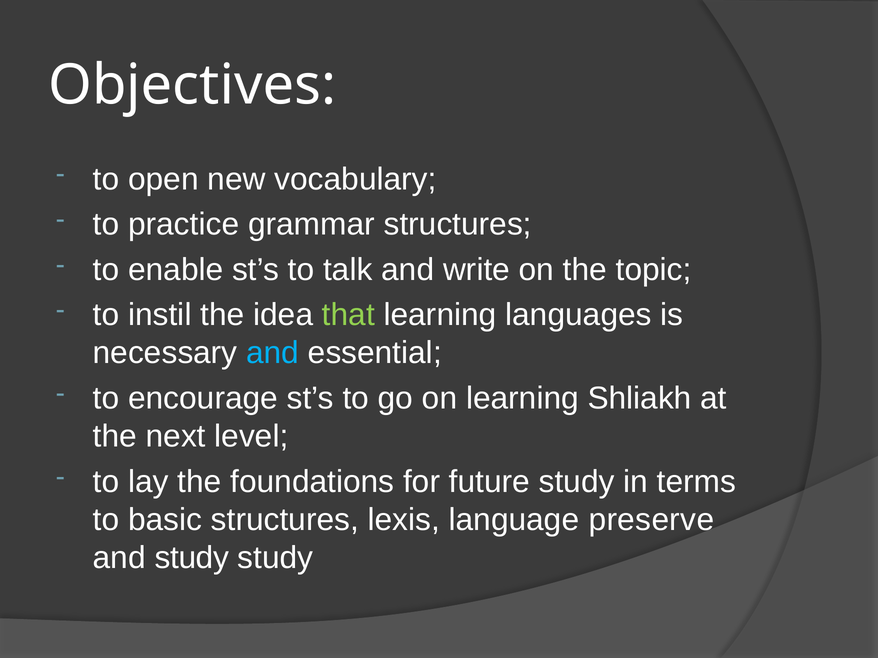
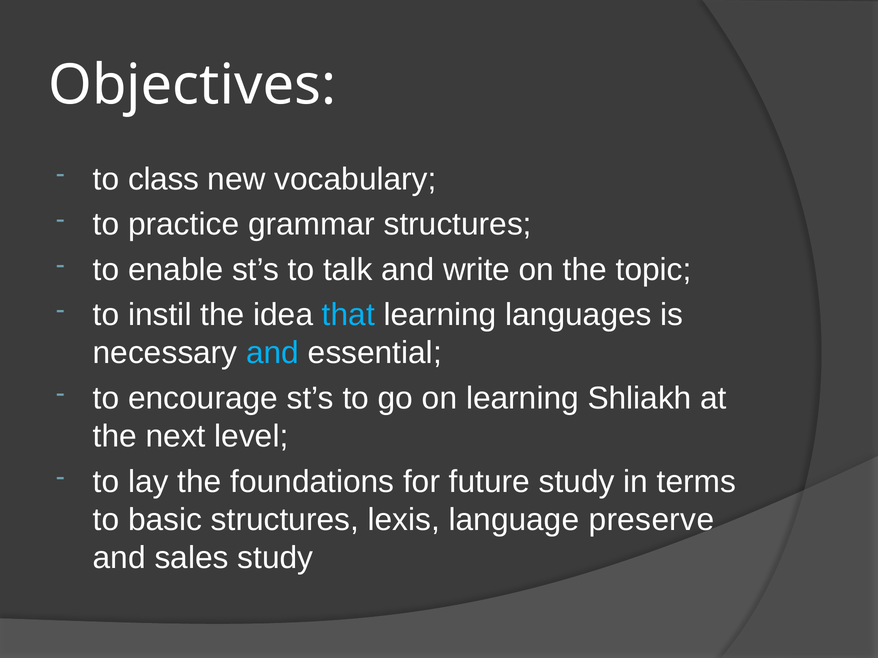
open: open -> class
that colour: light green -> light blue
and study: study -> sales
